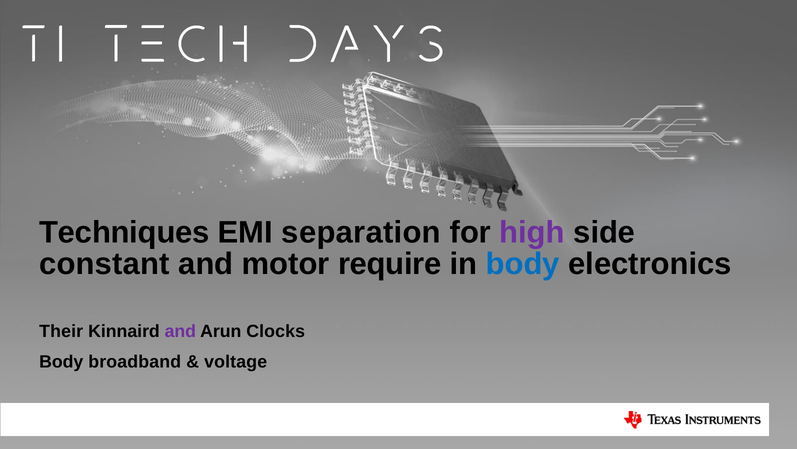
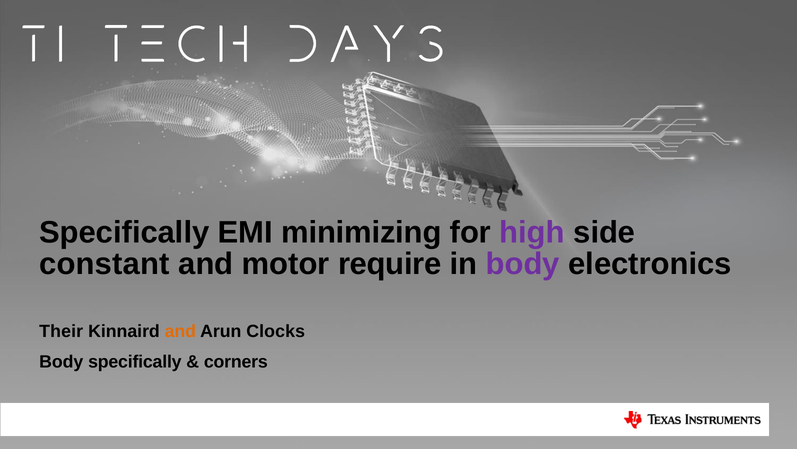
Techniques at (124, 232): Techniques -> Specifically
separation: separation -> minimizing
body at (523, 264) colour: blue -> purple
and at (180, 331) colour: purple -> orange
Body broadband: broadband -> specifically
voltage: voltage -> corners
